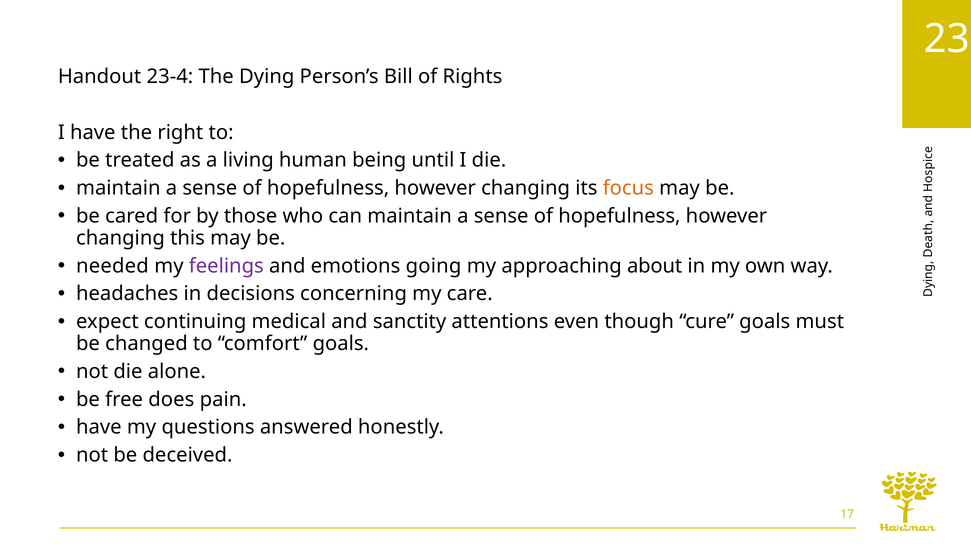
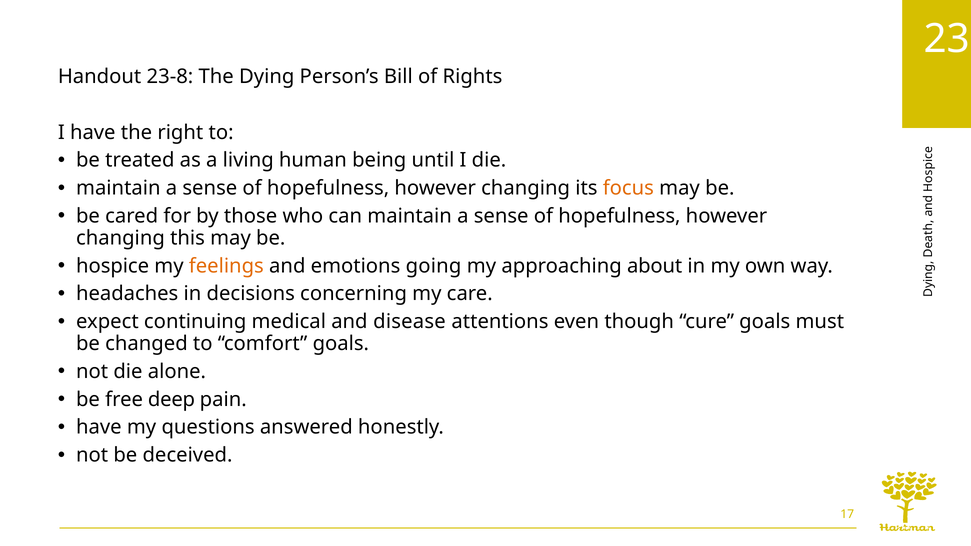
23-4: 23-4 -> 23-8
needed: needed -> hospice
feelings colour: purple -> orange
sanctity: sanctity -> disease
does: does -> deep
